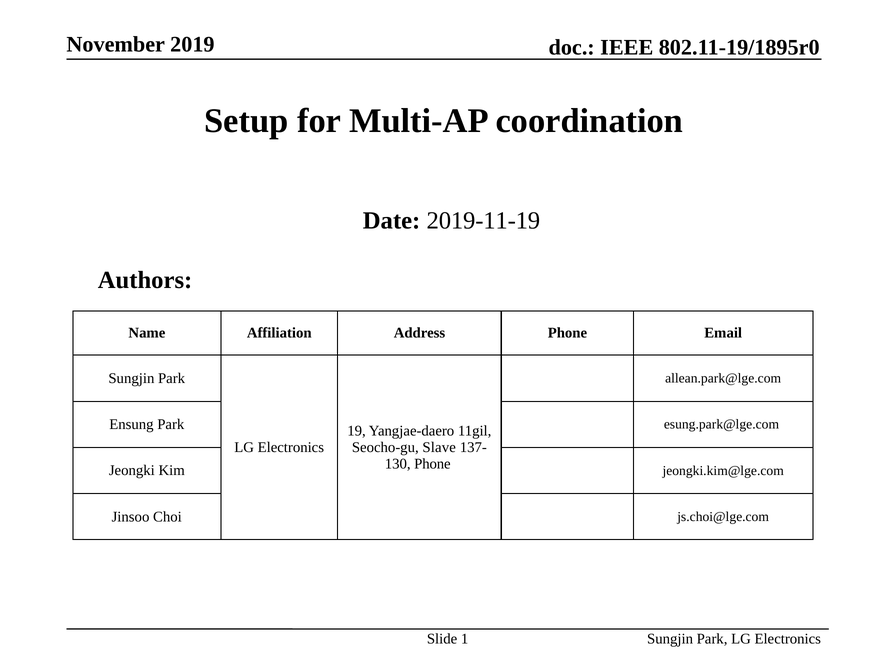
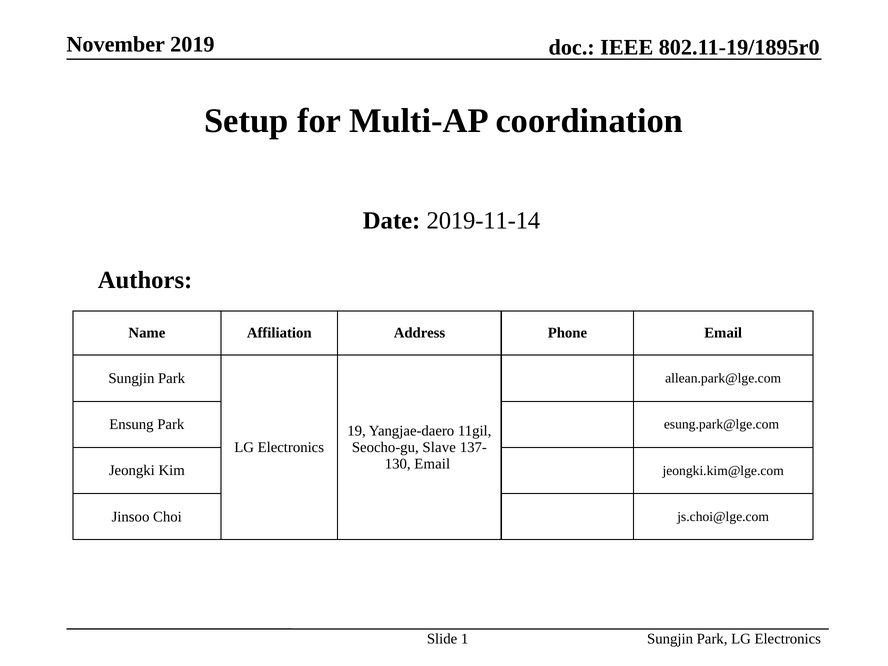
2019-11-19: 2019-11-19 -> 2019-11-14
Phone at (432, 464): Phone -> Email
